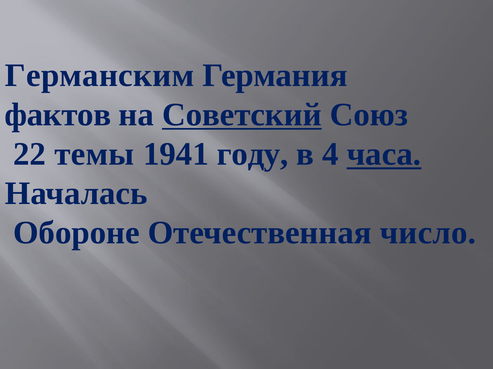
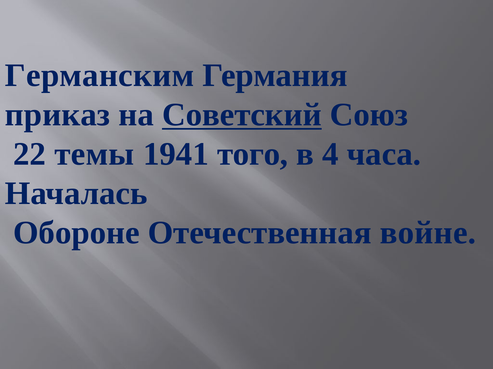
фактов: фактов -> приказ
году: году -> того
часа underline: present -> none
число: число -> войне
